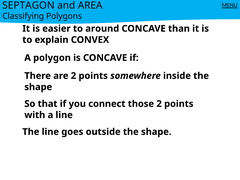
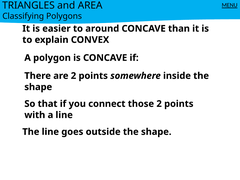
SEPTAGON: SEPTAGON -> TRIANGLES
